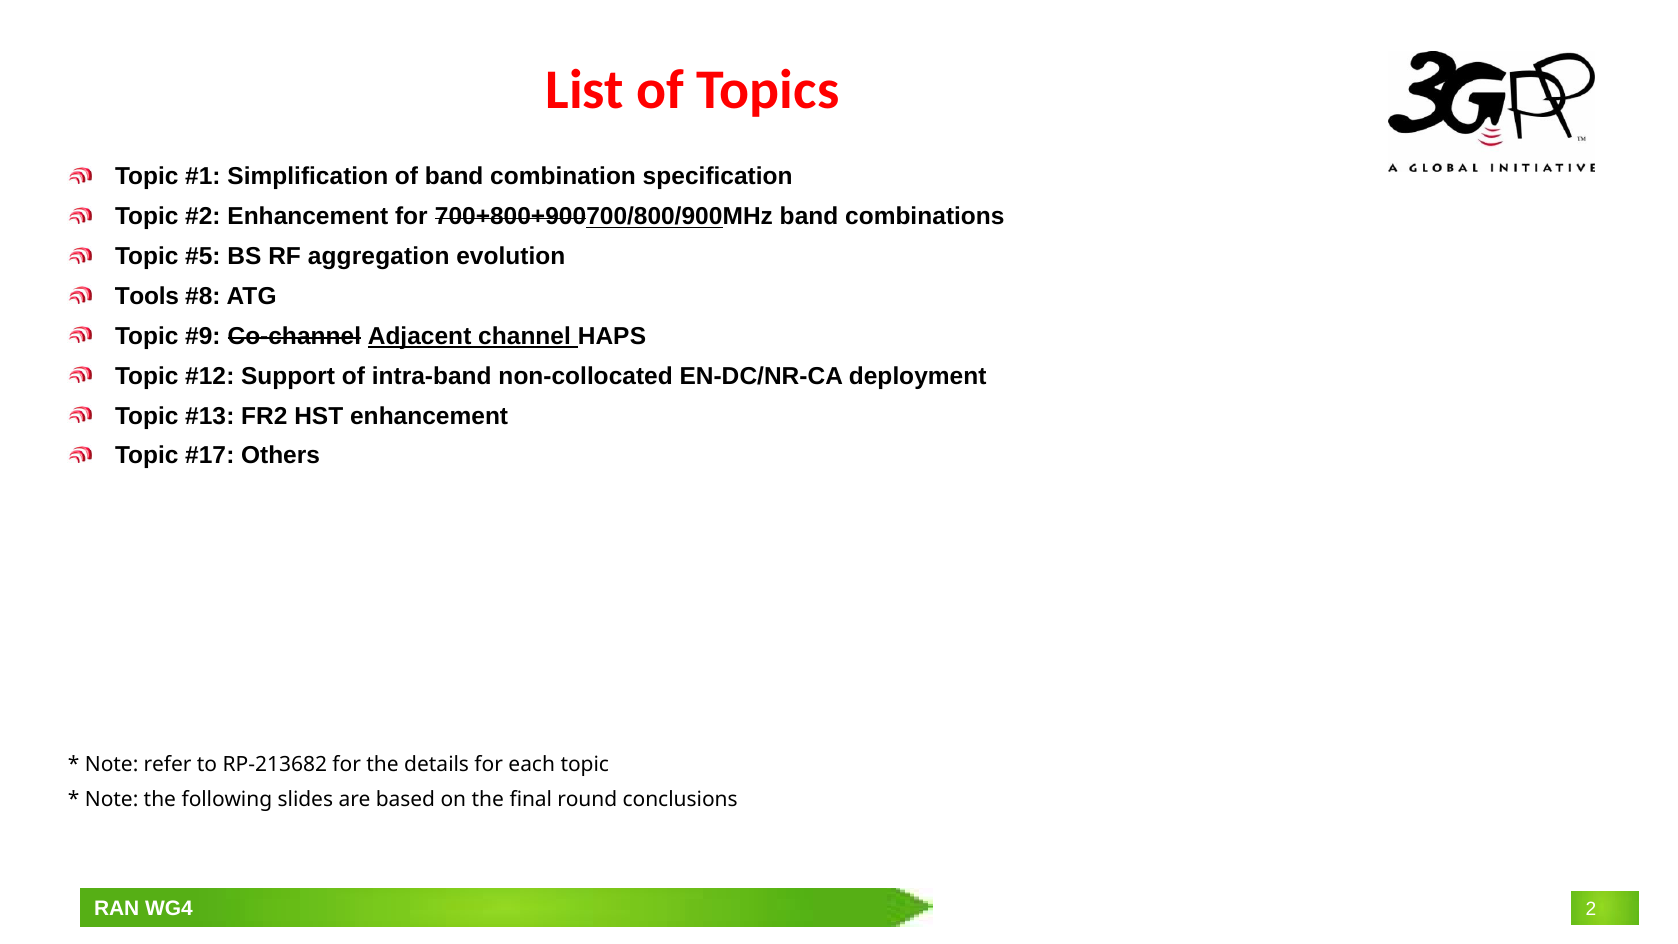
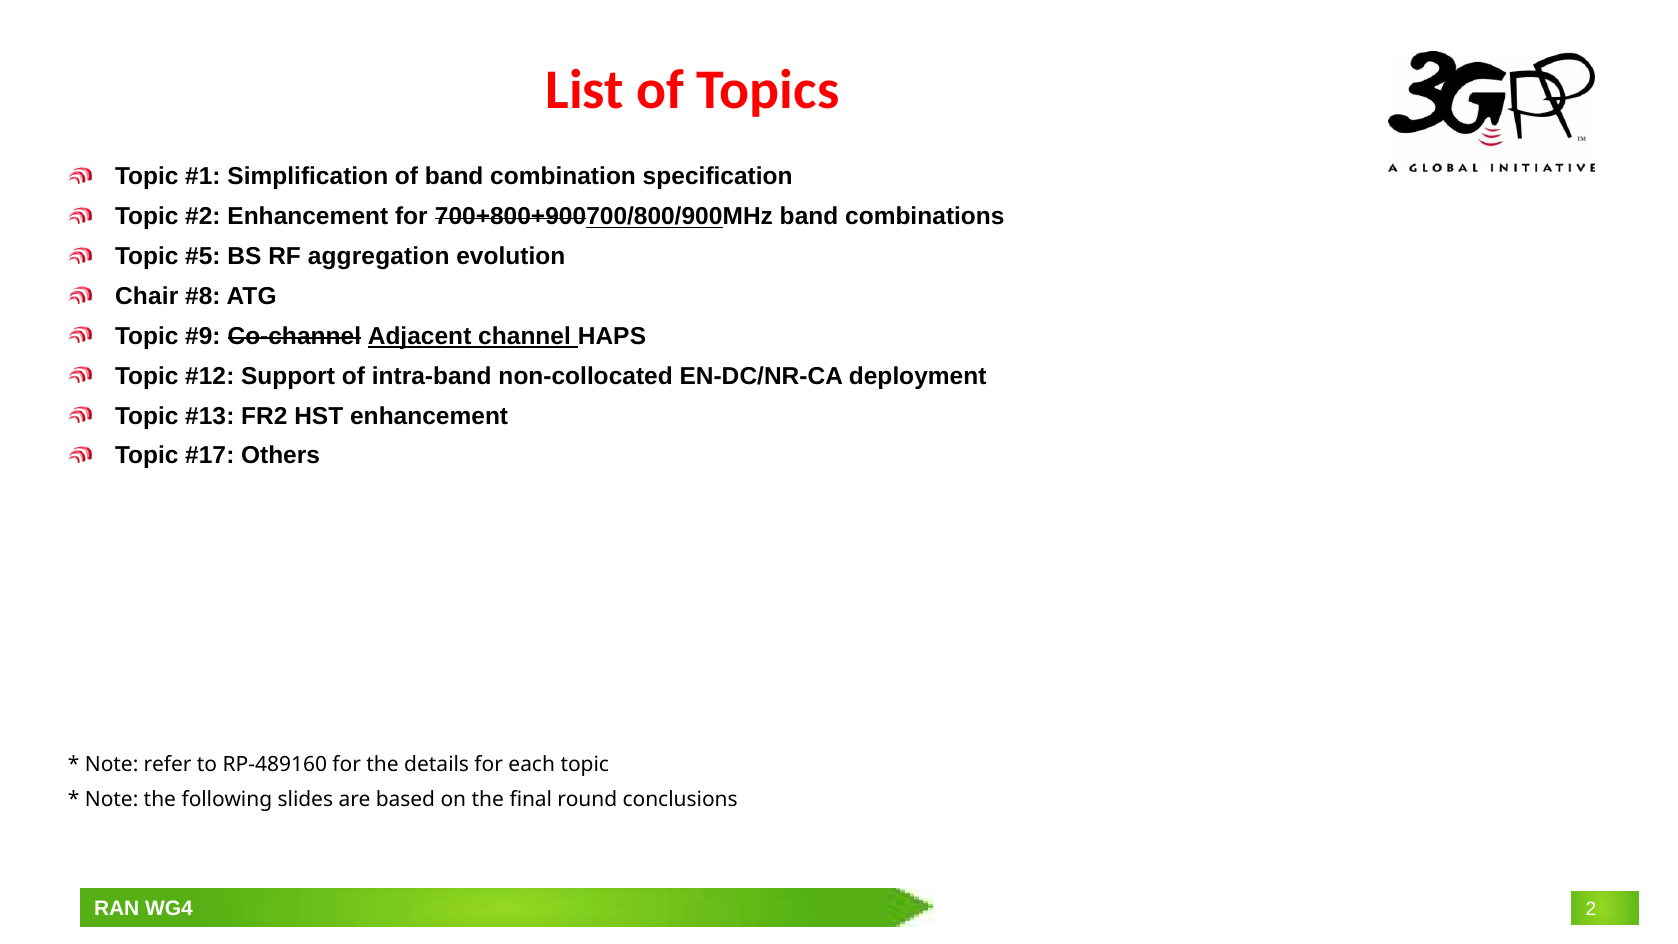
Tools: Tools -> Chair
RP-213682: RP-213682 -> RP-489160
